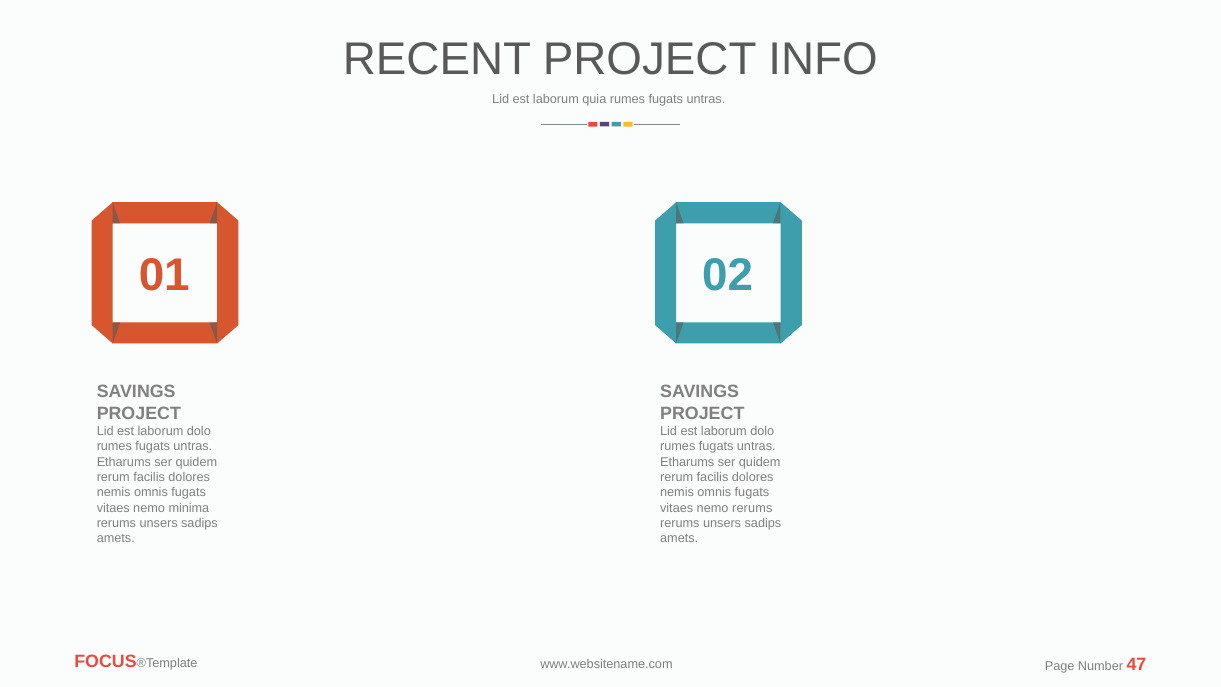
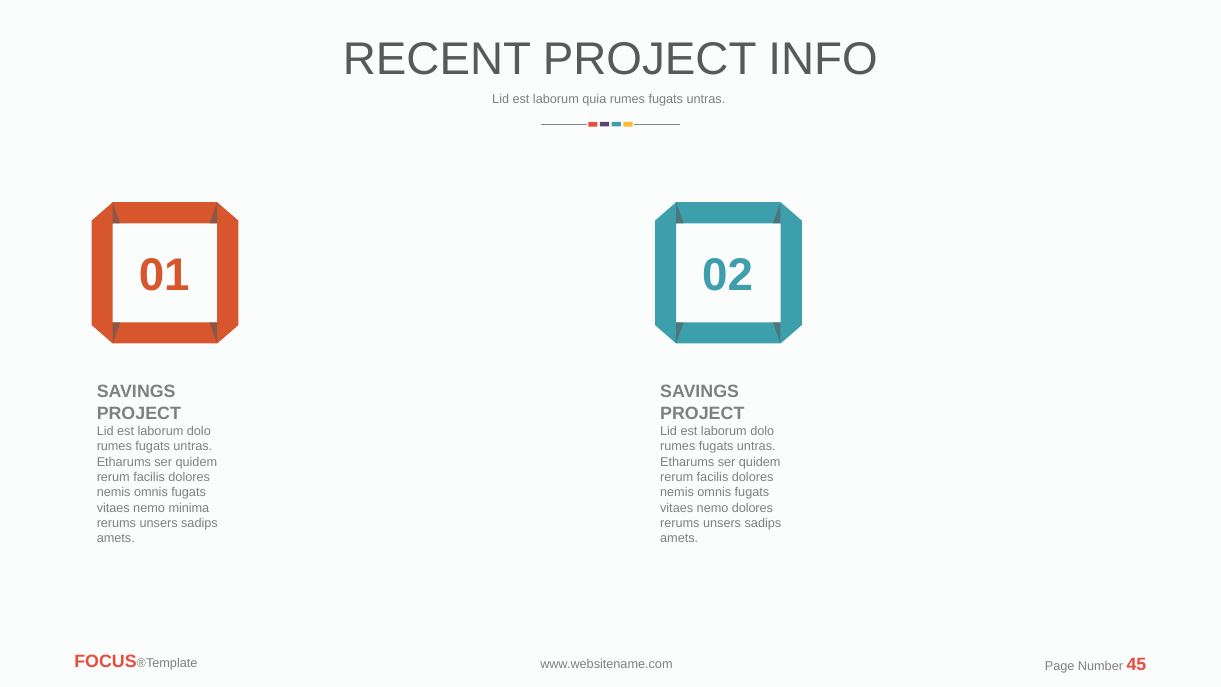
nemo rerums: rerums -> dolores
47: 47 -> 45
